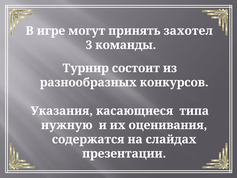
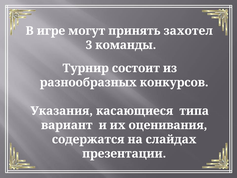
нужную: нужную -> вариант
